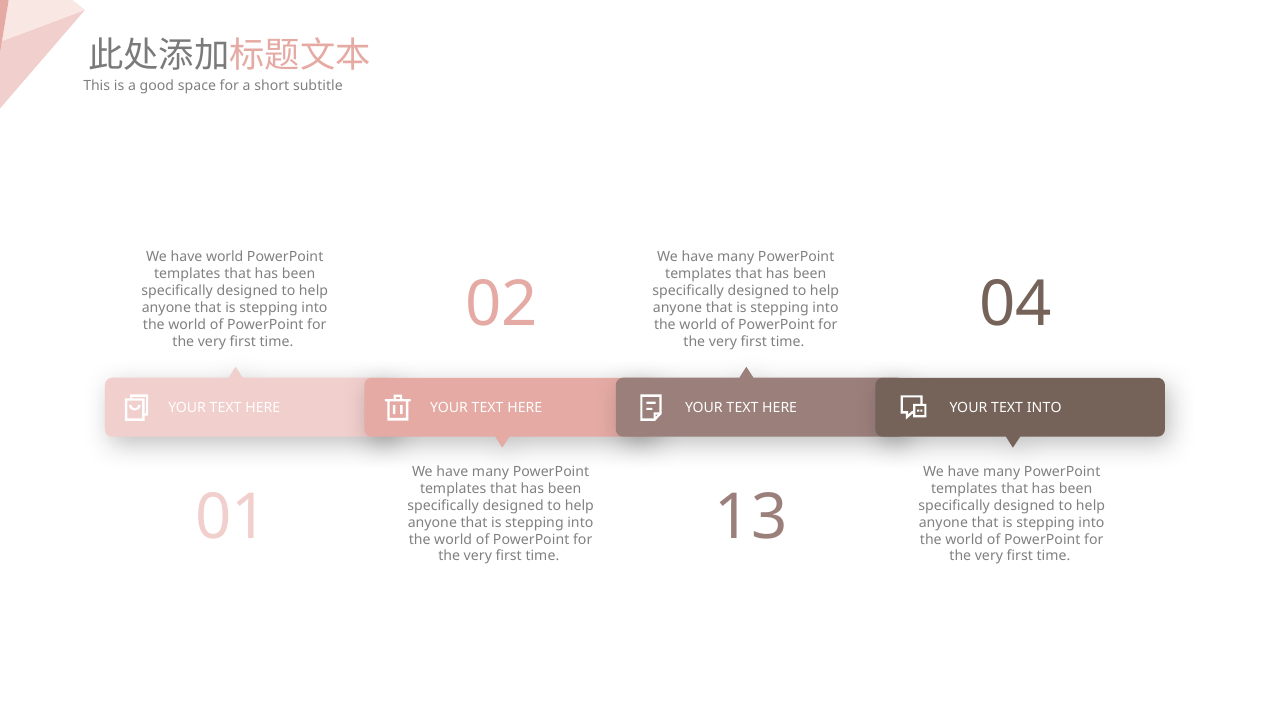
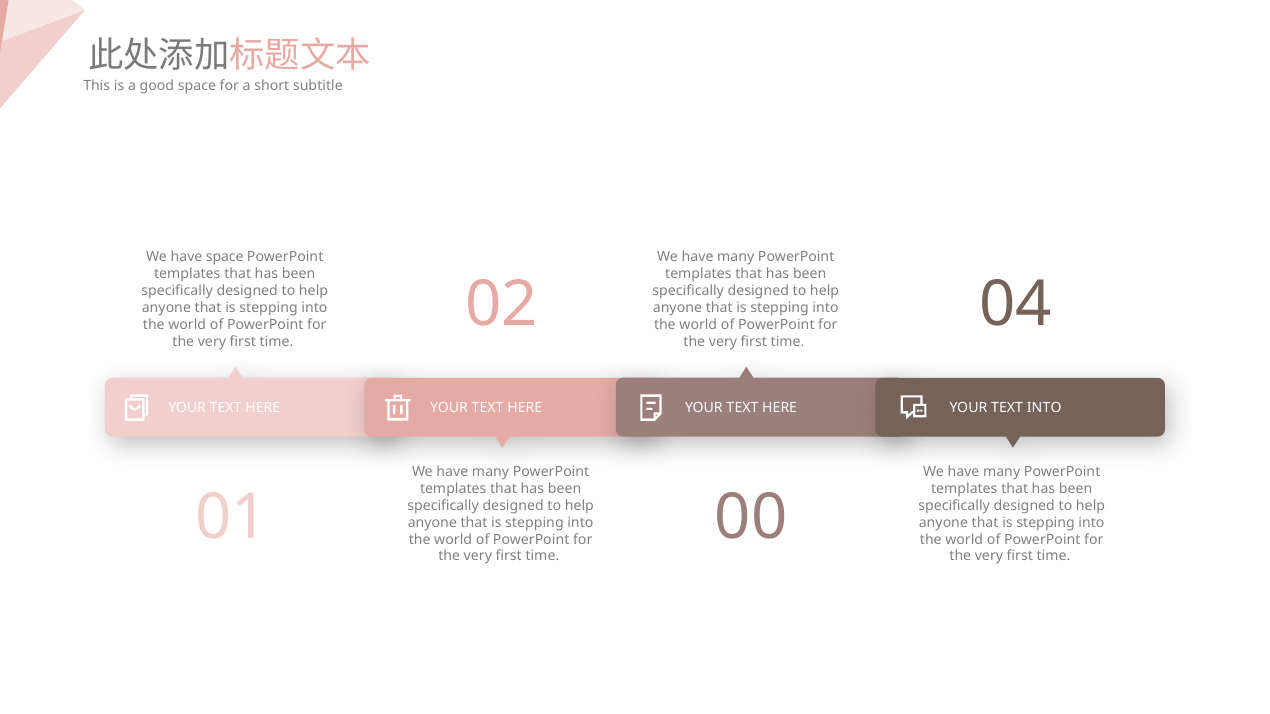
have world: world -> space
13: 13 -> 00
